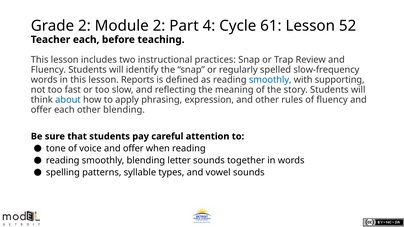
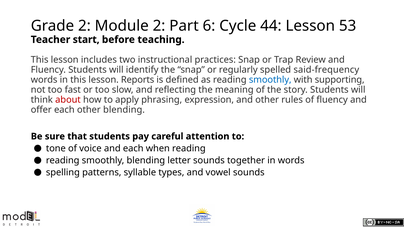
4: 4 -> 6
61: 61 -> 44
52: 52 -> 53
Teacher each: each -> start
slow-frequency: slow-frequency -> said-frequency
about colour: blue -> red
voice and offer: offer -> each
